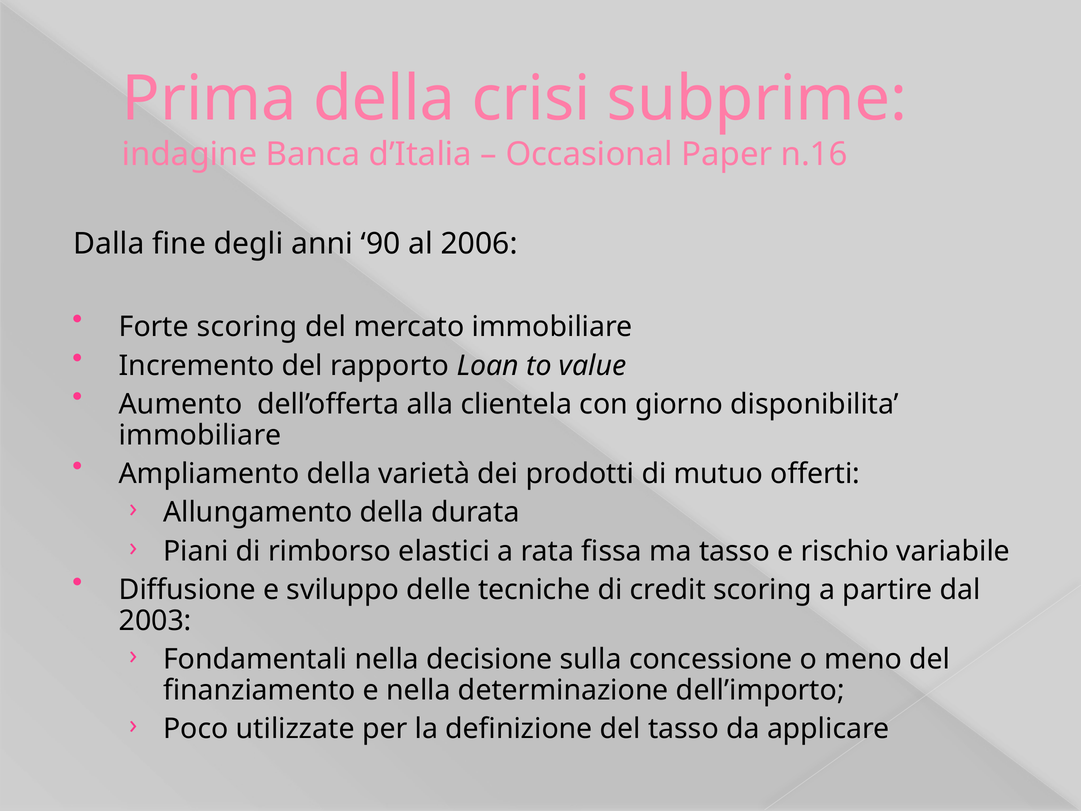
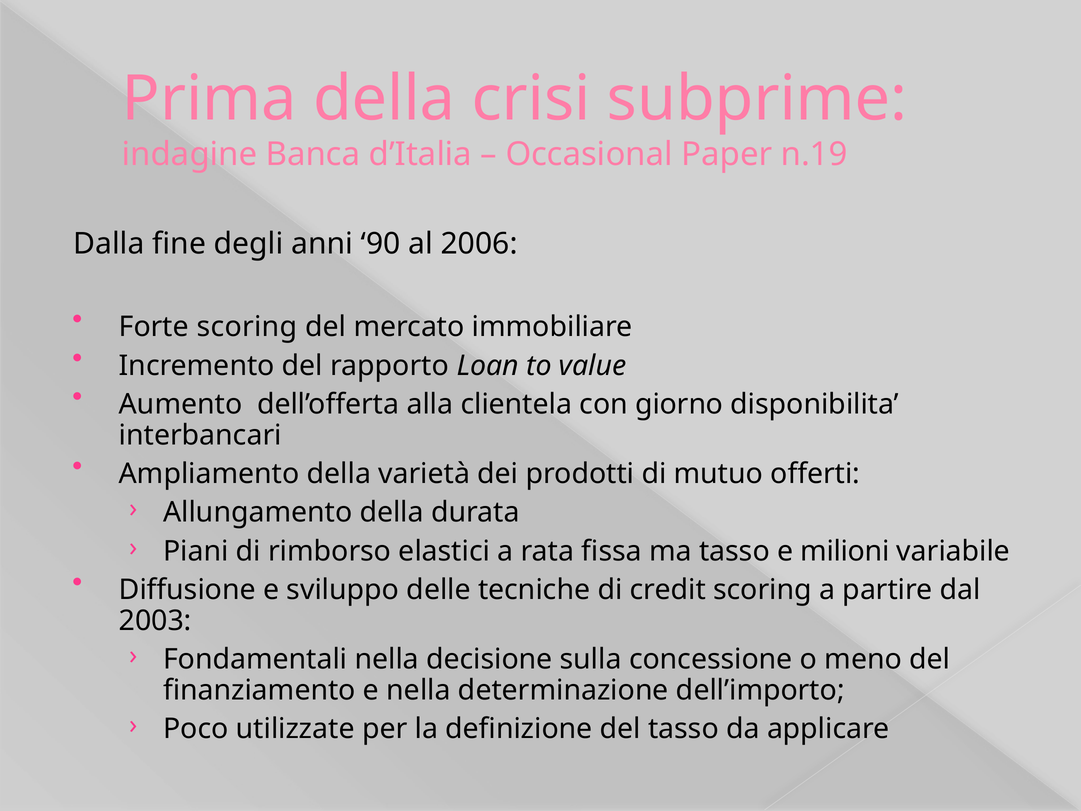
n.16: n.16 -> n.19
immobiliare at (200, 435): immobiliare -> interbancari
rischio: rischio -> milioni
